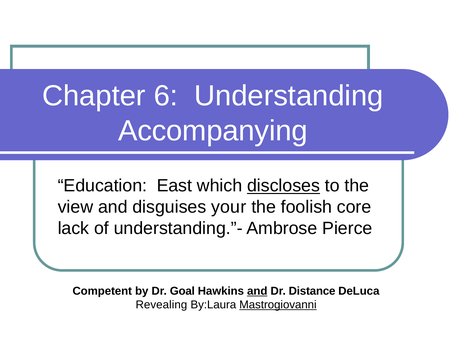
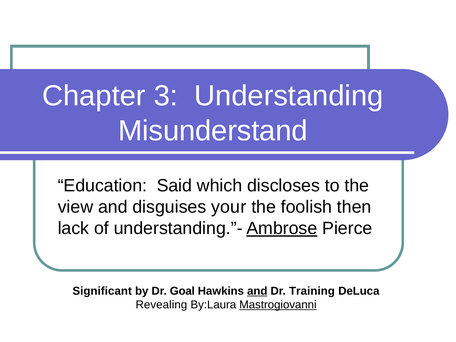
6: 6 -> 3
Accompanying: Accompanying -> Misunderstand
East: East -> Said
discloses underline: present -> none
core: core -> then
Ambrose underline: none -> present
Competent: Competent -> Significant
Distance: Distance -> Training
